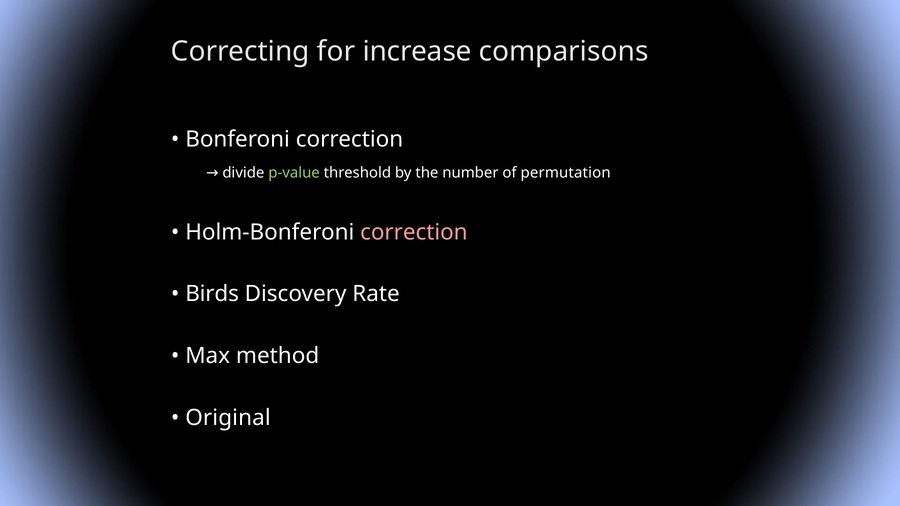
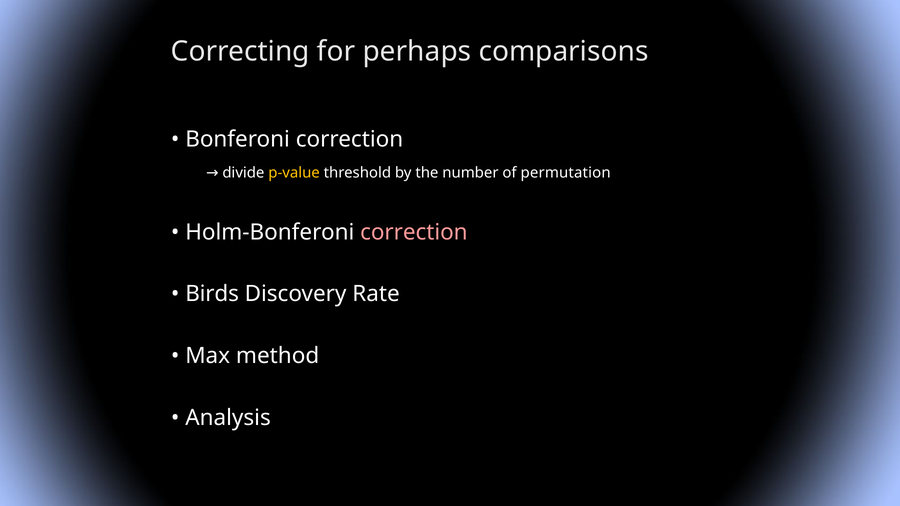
increase: increase -> perhaps
p-value colour: light green -> yellow
Original: Original -> Analysis
